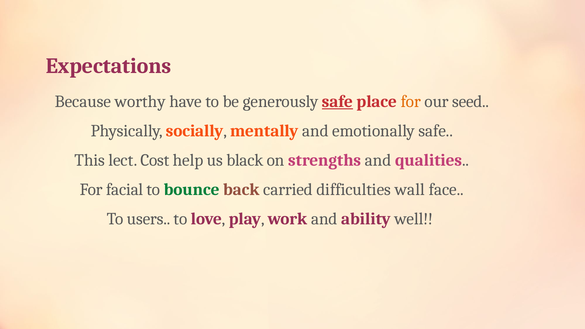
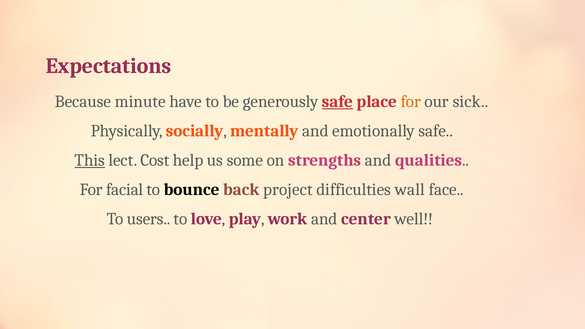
worthy: worthy -> minute
seed: seed -> sick
This underline: none -> present
black: black -> some
bounce colour: green -> black
carried: carried -> project
ability: ability -> center
